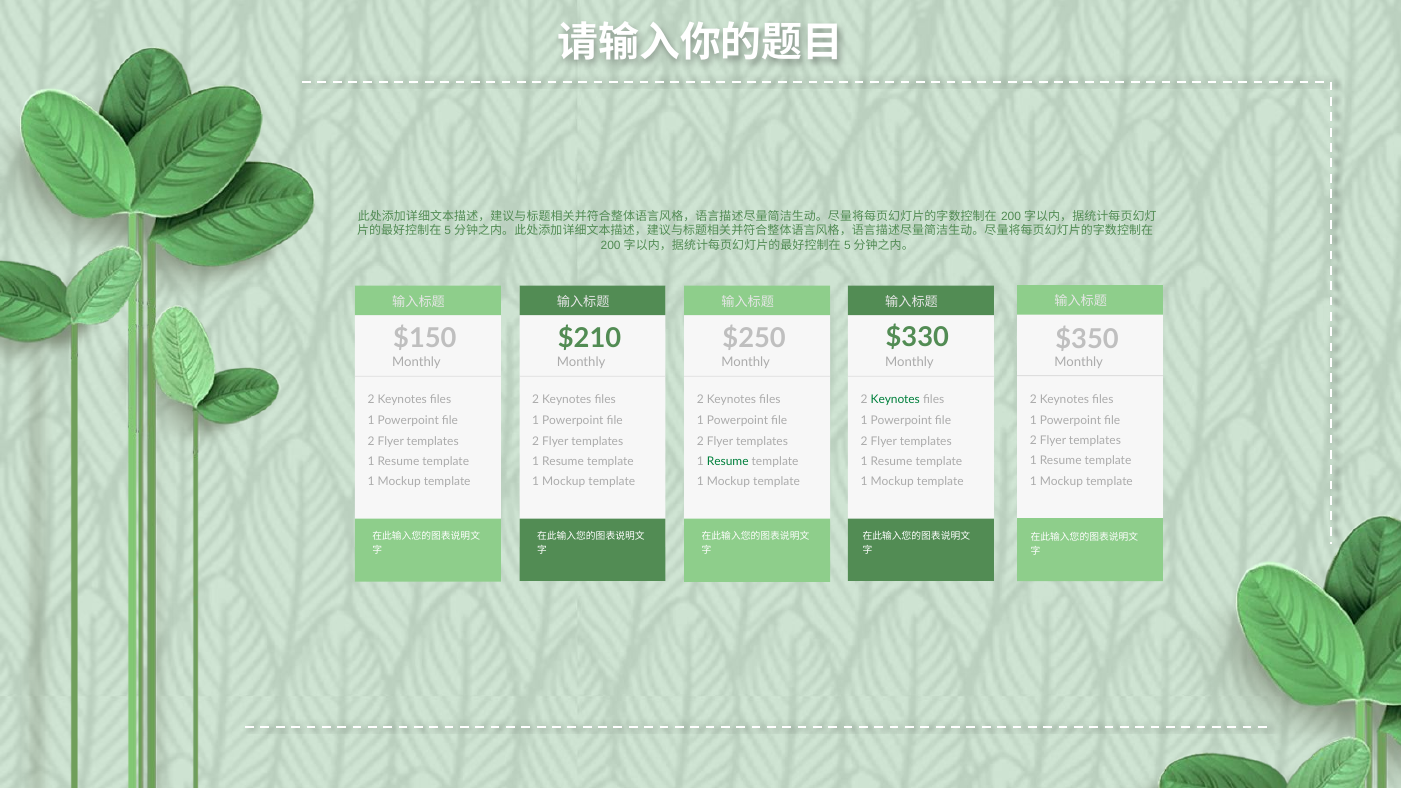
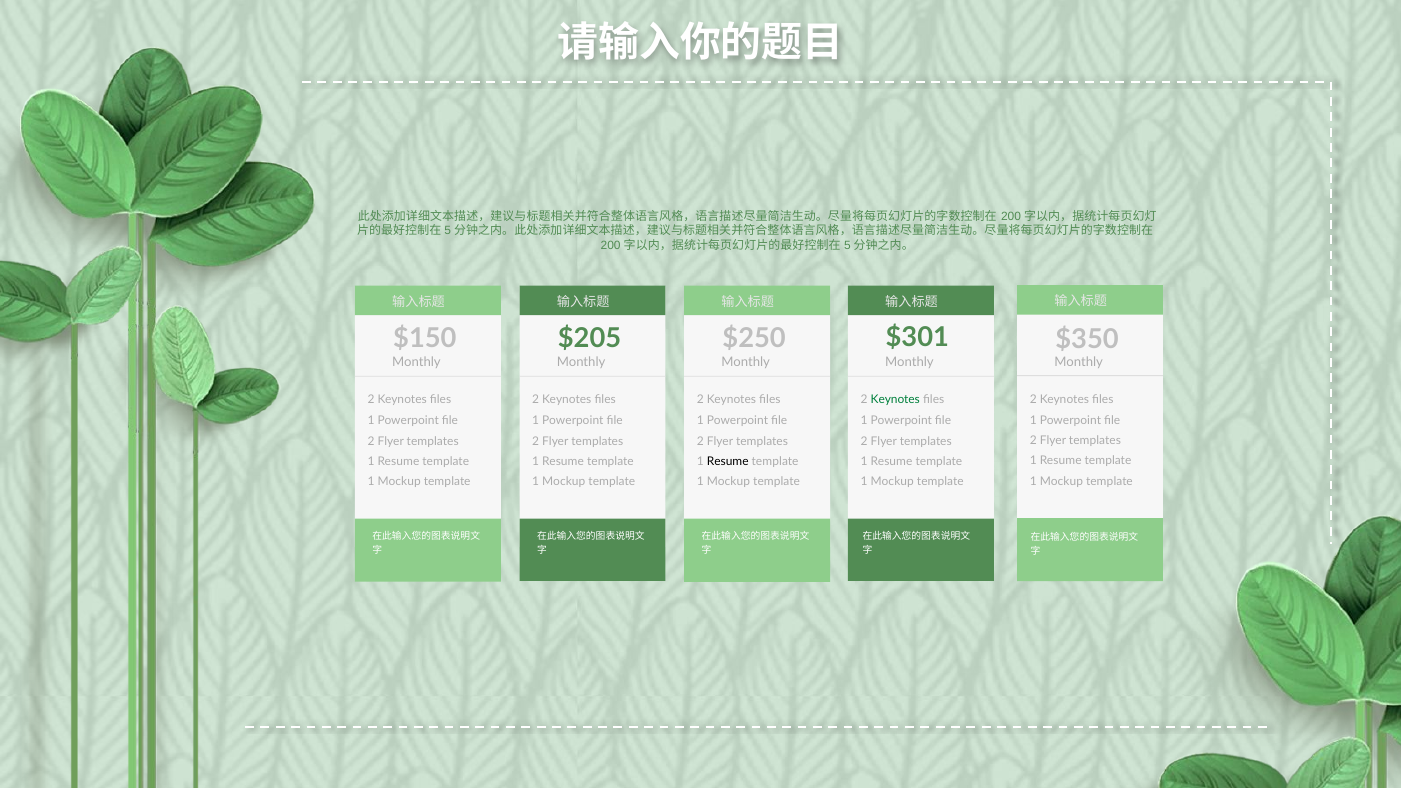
$330: $330 -> $301
$210: $210 -> $205
Resume at (728, 462) colour: green -> black
